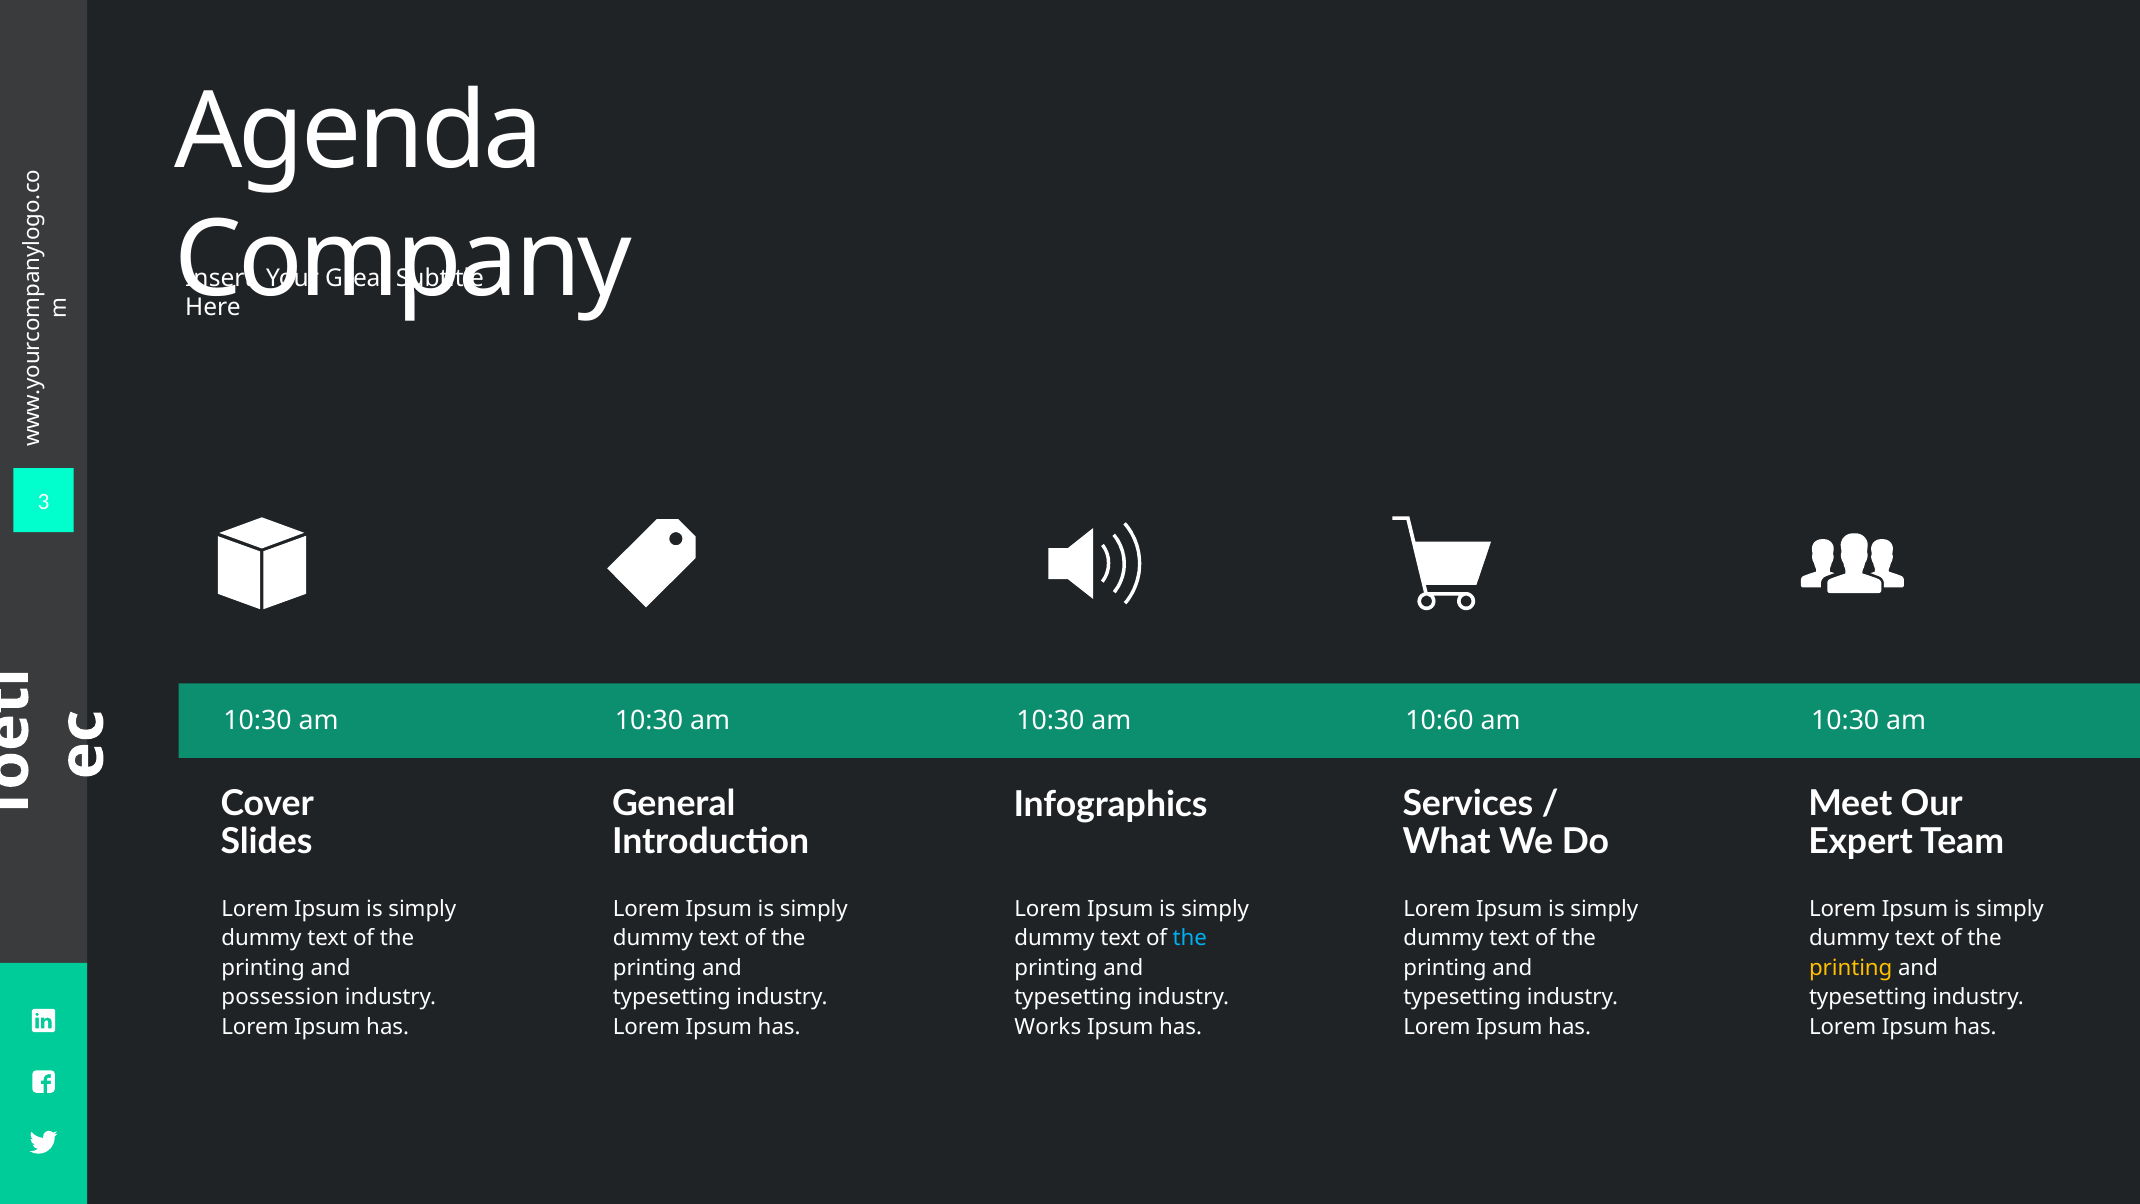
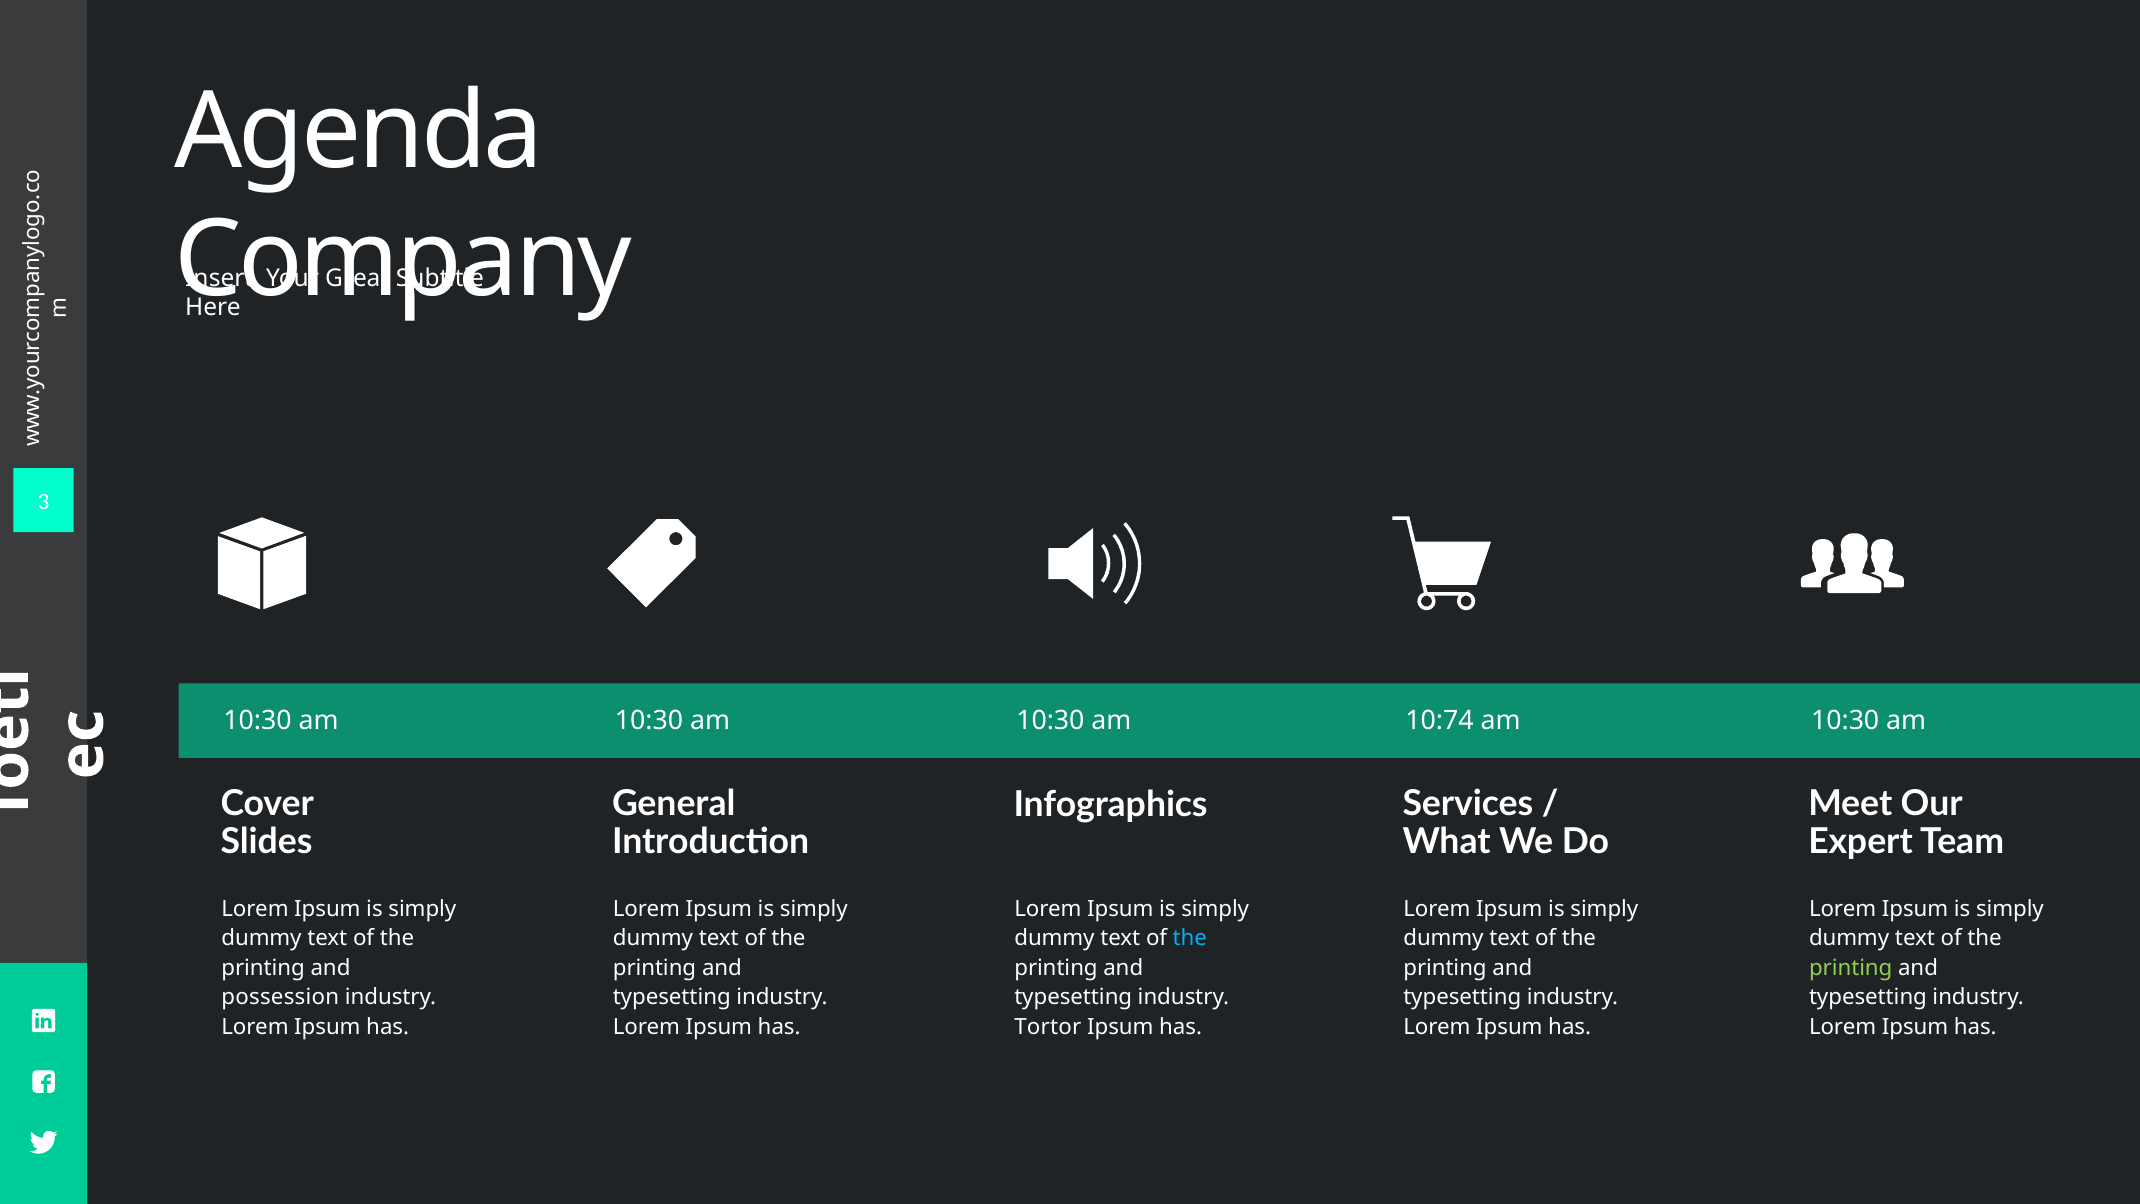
10:60: 10:60 -> 10:74
printing at (1851, 968) colour: yellow -> light green
Works: Works -> Tortor
